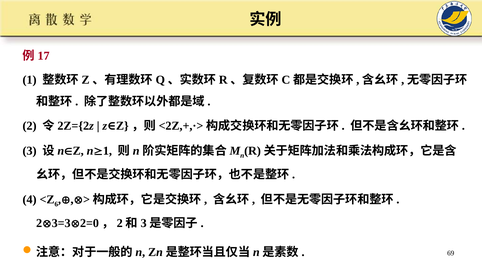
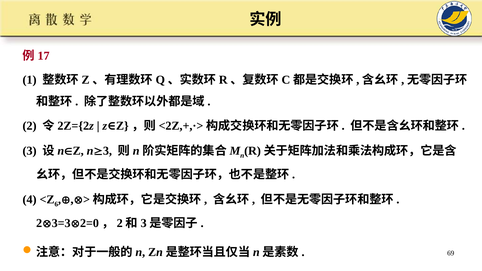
1 at (107, 151): 1 -> 3
